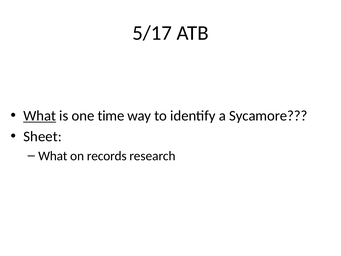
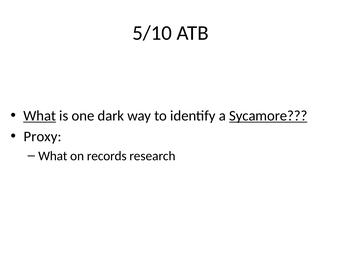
5/17: 5/17 -> 5/10
time: time -> dark
Sycamore underline: none -> present
Sheet: Sheet -> Proxy
